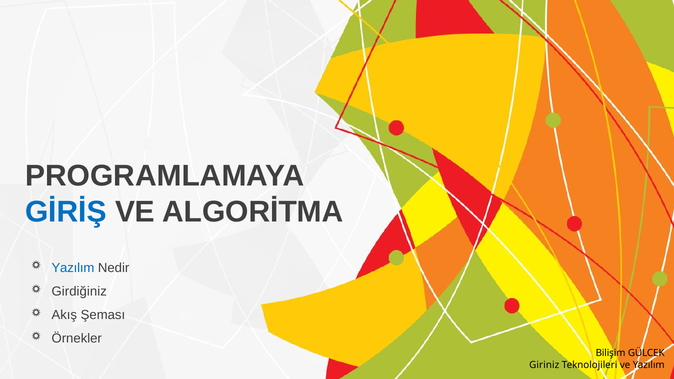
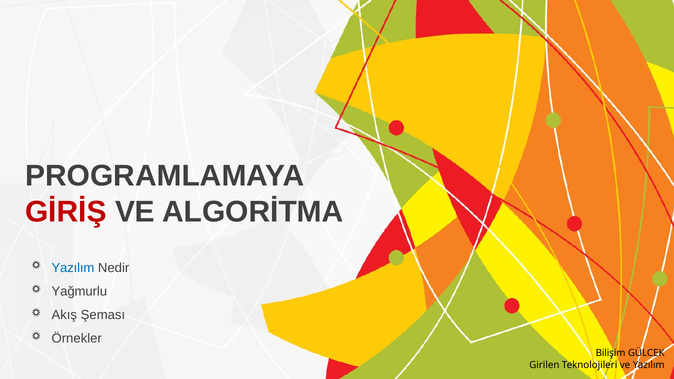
GİRİŞ colour: blue -> red
Girdiğiniz: Girdiğiniz -> Yağmurlu
Giriniz: Giriniz -> Girilen
